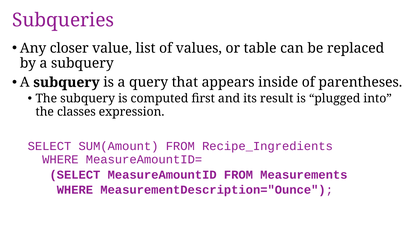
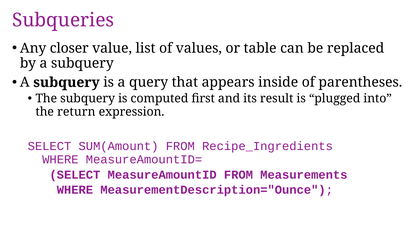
classes: classes -> return
